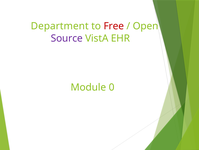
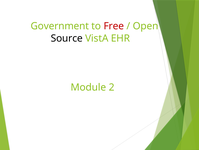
Department: Department -> Government
Source colour: purple -> black
0: 0 -> 2
